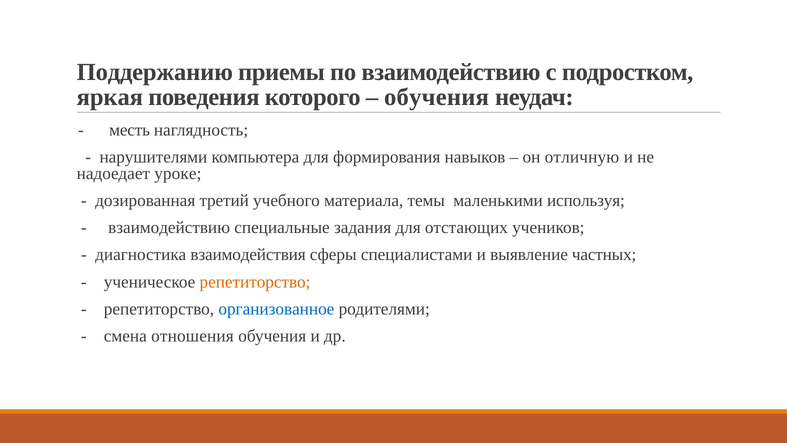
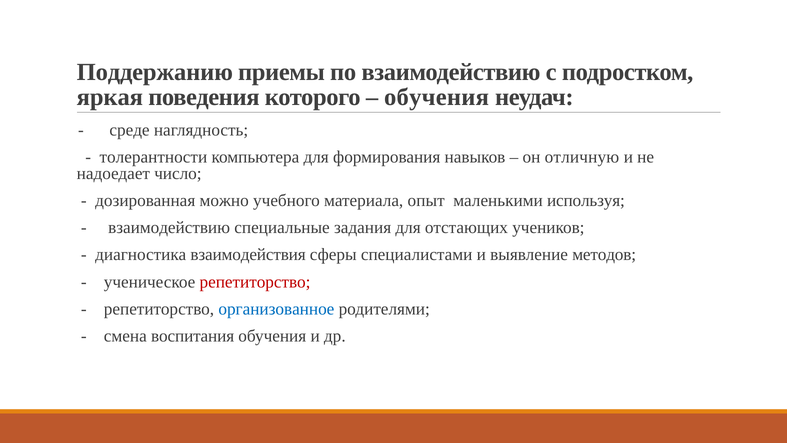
месть: месть -> среде
нарушителями: нарушителями -> толерантности
уроке: уроке -> число
третий: третий -> можно
темы: темы -> опыт
частных: частных -> методов
репетиторство at (255, 282) colour: orange -> red
отношения: отношения -> воспитания
